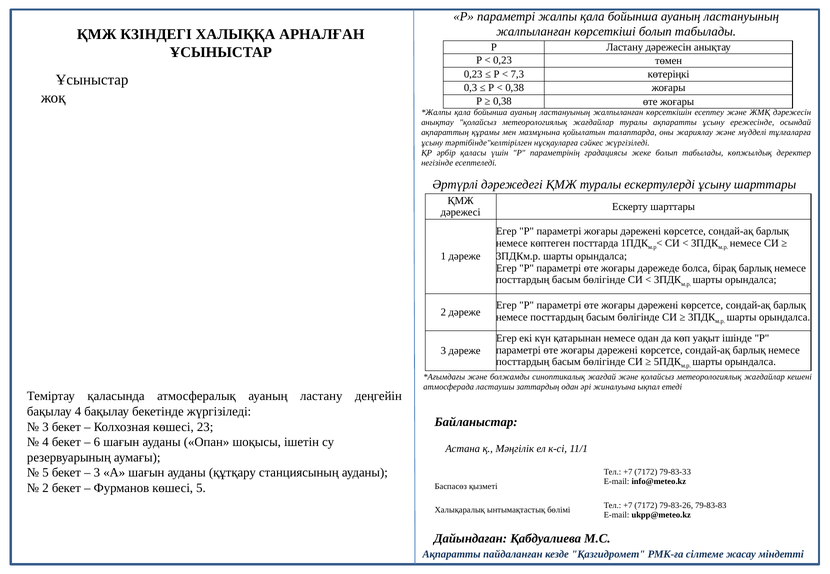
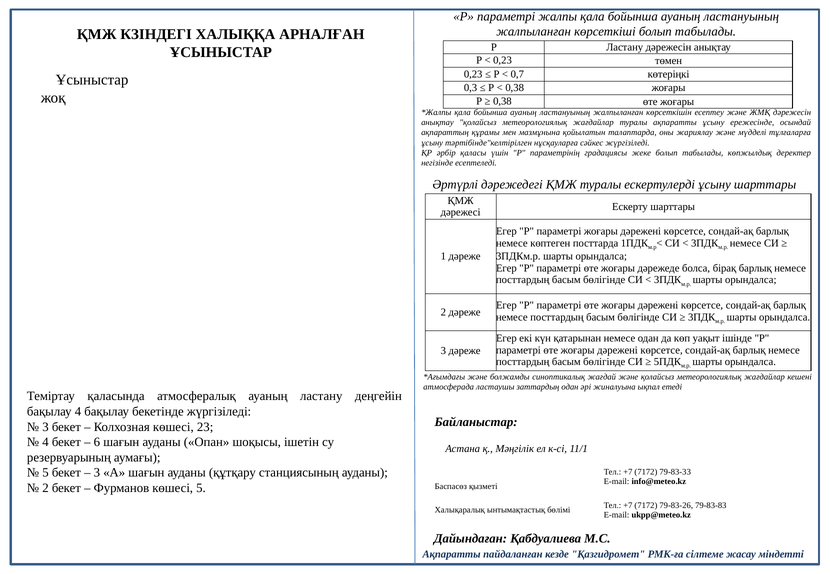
7,3: 7,3 -> 0,7
